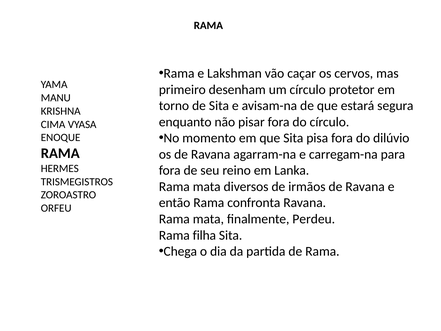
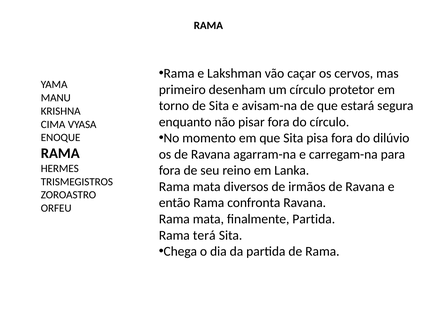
finalmente Perdeu: Perdeu -> Partida
filha: filha -> terá
